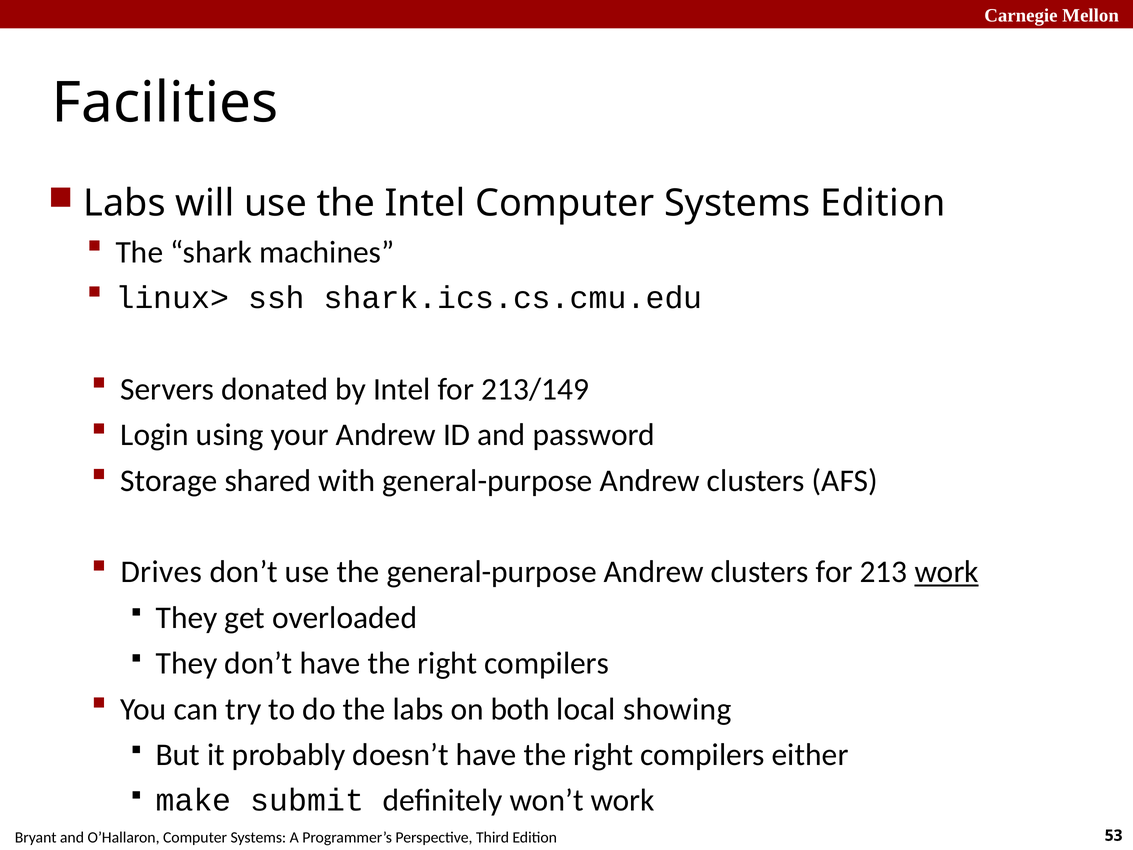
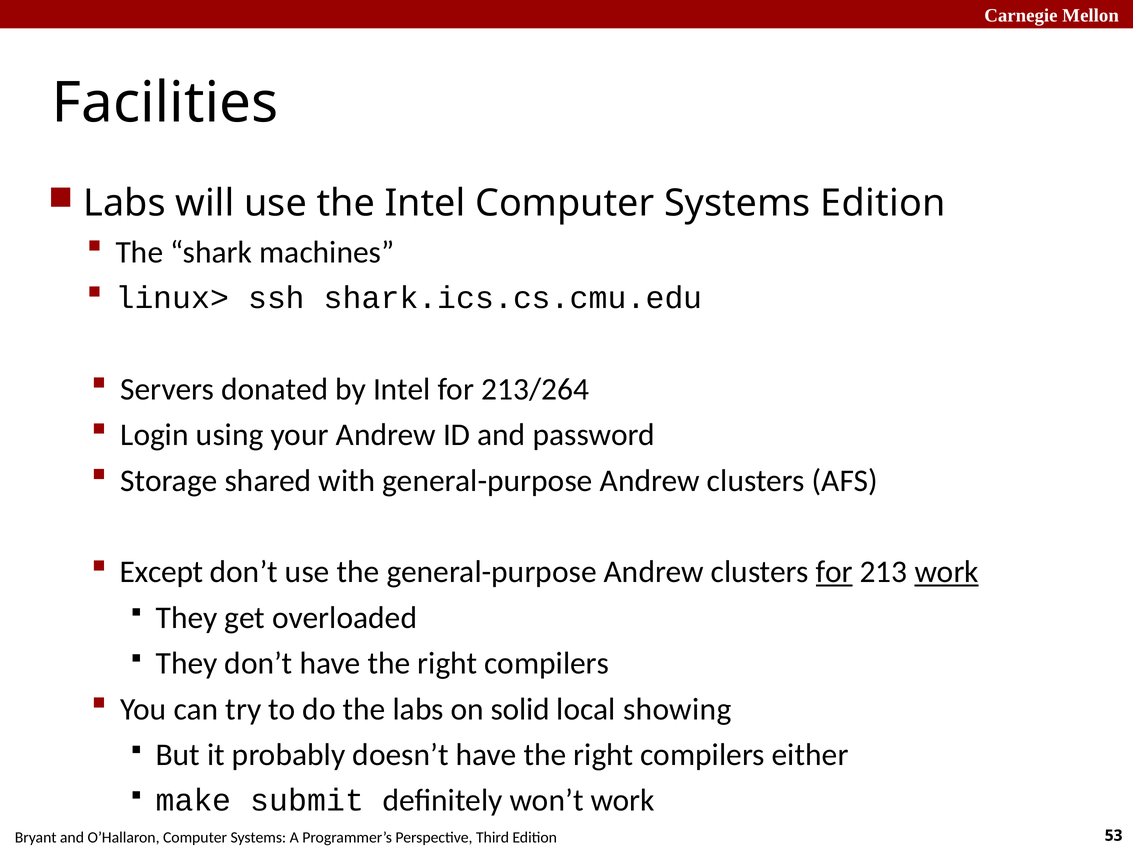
213/149: 213/149 -> 213/264
Drives: Drives -> Except
for at (834, 572) underline: none -> present
both: both -> solid
